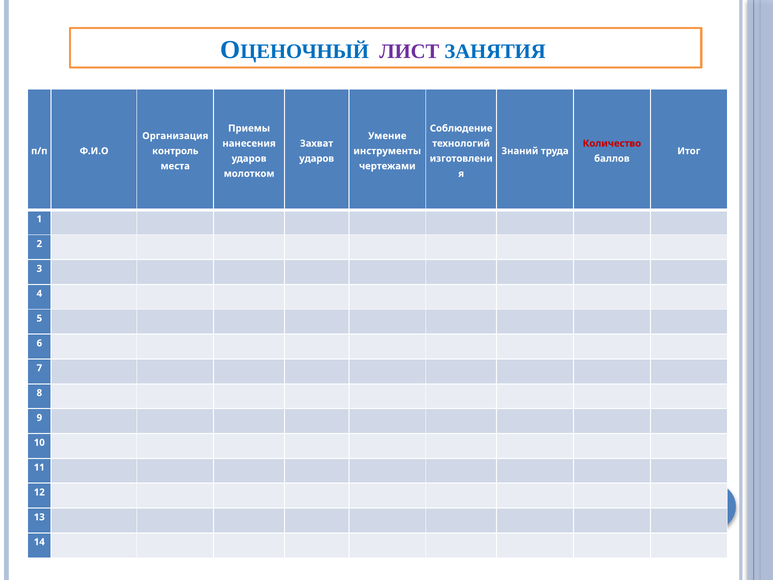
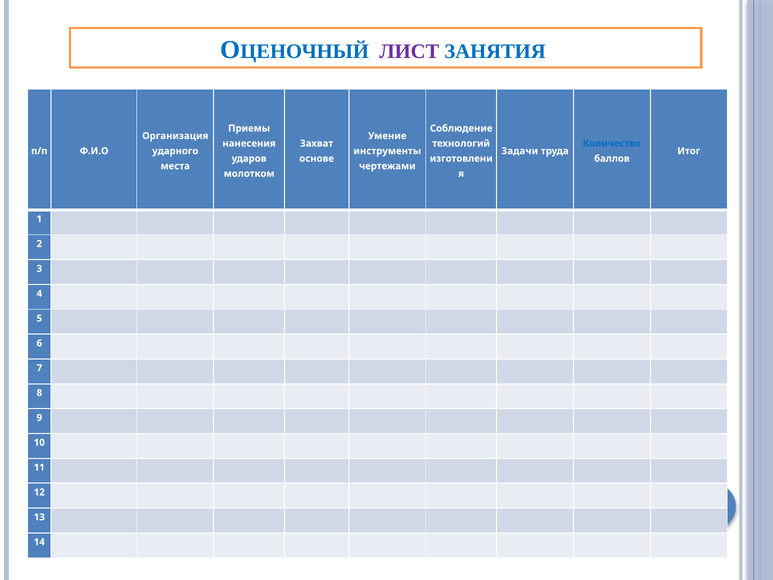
Количество colour: red -> blue
контроль: контроль -> ударного
Знаний: Знаний -> Задачи
ударов at (317, 158): ударов -> основе
